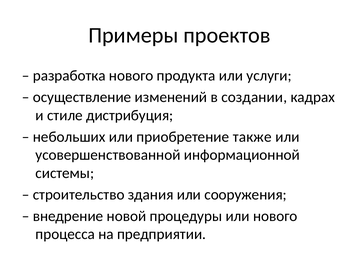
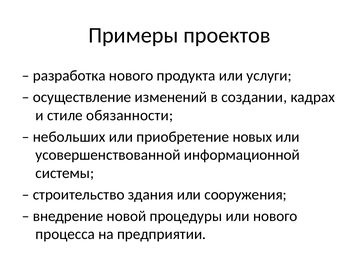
дистрибуция: дистрибуция -> обязанности
также: также -> новых
